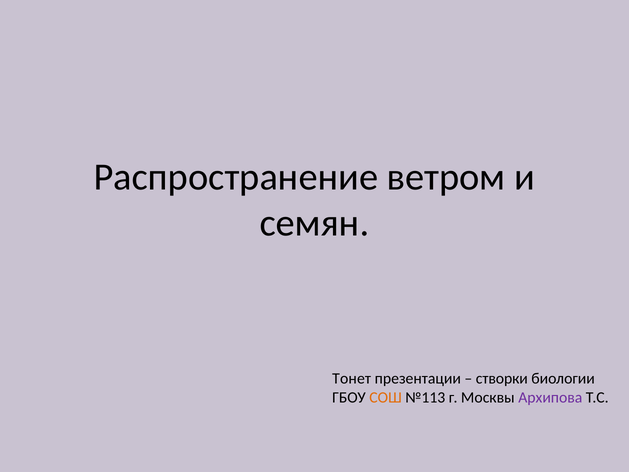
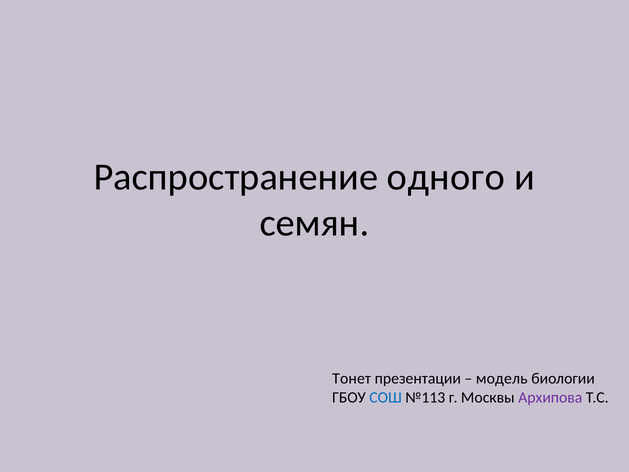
ветром: ветром -> одного
створки: створки -> модель
СОШ colour: orange -> blue
